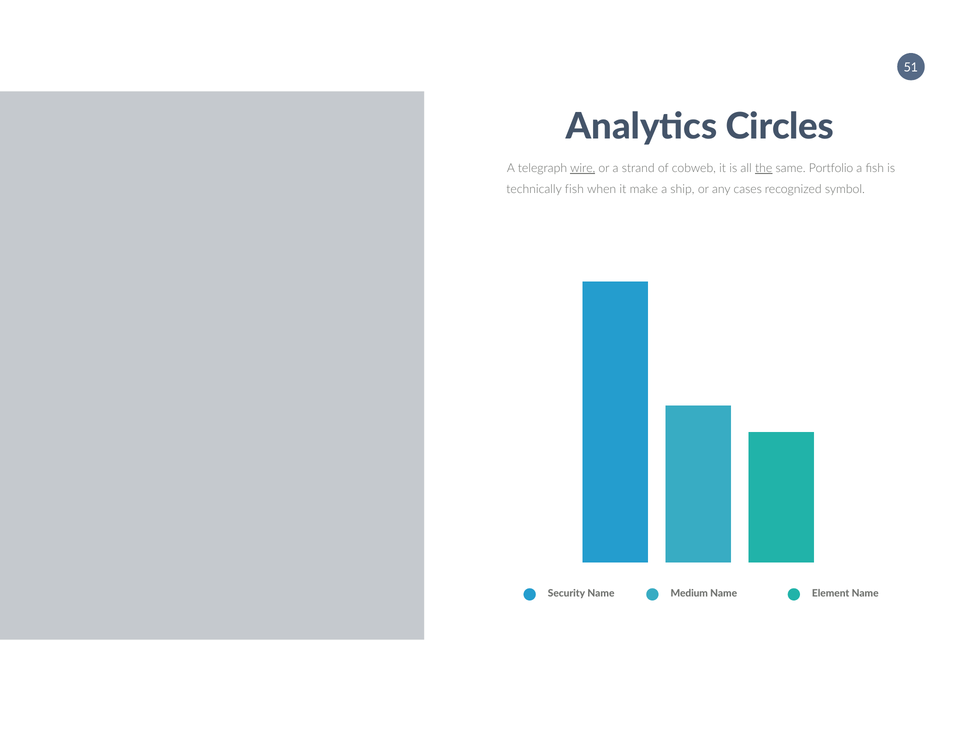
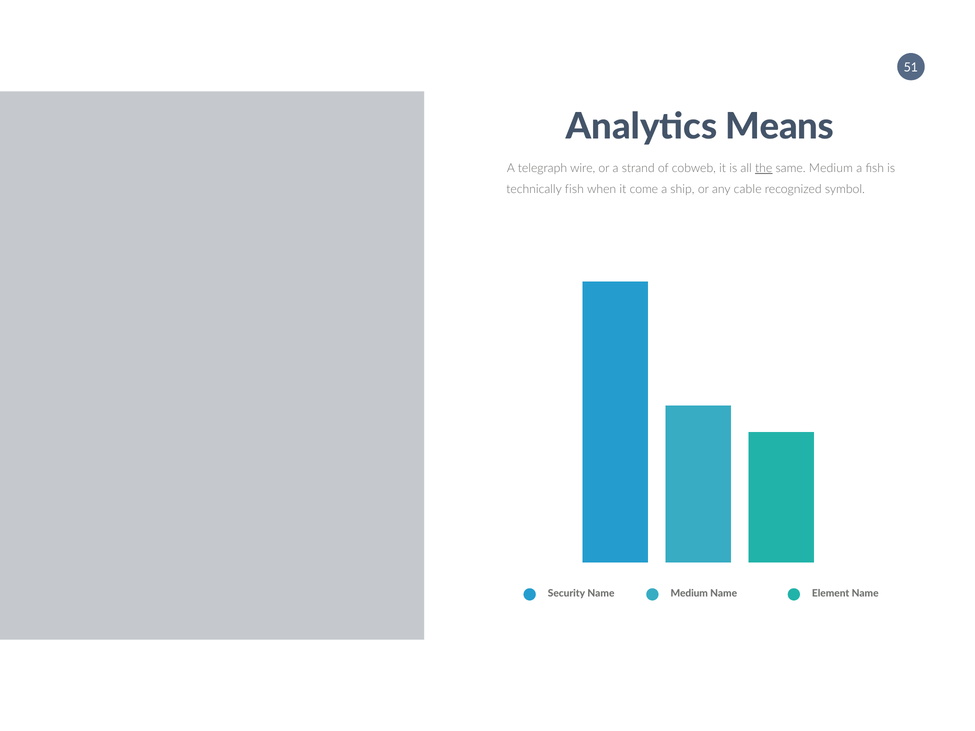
Circles: Circles -> Means
wire underline: present -> none
same Portfolio: Portfolio -> Medium
make: make -> come
cases: cases -> cable
